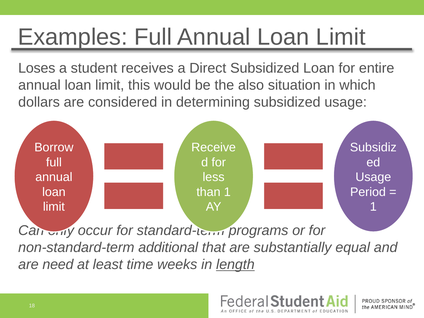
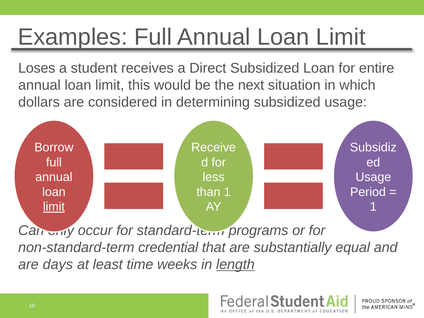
also: also -> next
limit at (54, 207) underline: none -> present
additional: additional -> credential
need: need -> days
